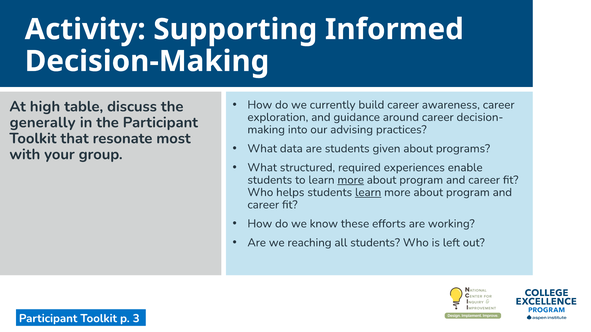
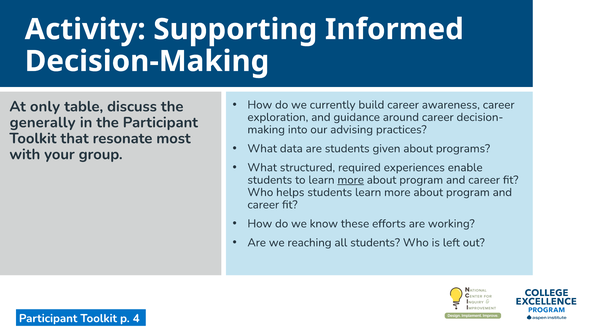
high: high -> only
learn at (368, 193) underline: present -> none
3: 3 -> 4
